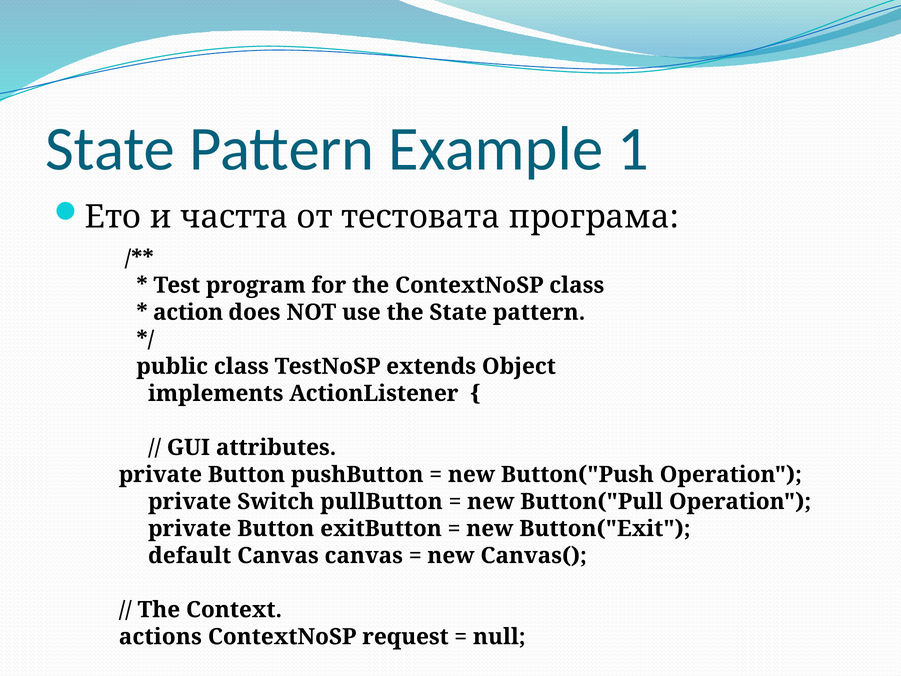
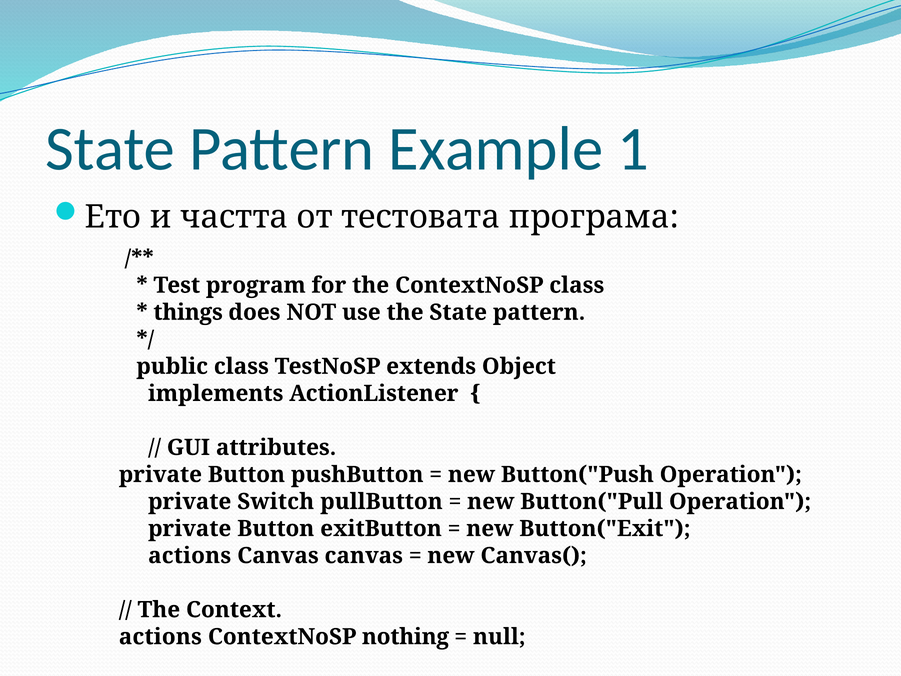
action: action -> things
default at (190, 555): default -> actions
request: request -> nothing
